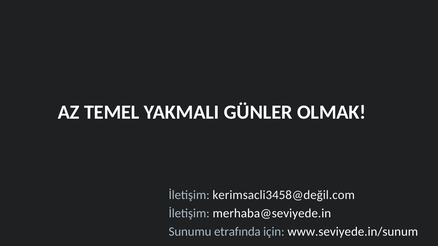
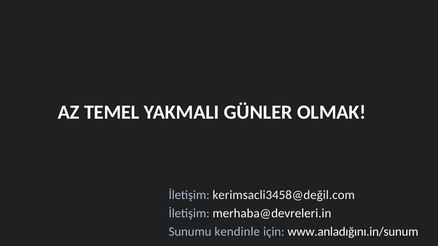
merhaba@seviyede.in: merhaba@seviyede.in -> merhaba@devreleri.in
etrafında: etrafında -> kendinle
www.seviyede.in/sunum: www.seviyede.in/sunum -> www.anladığını.in/sunum
